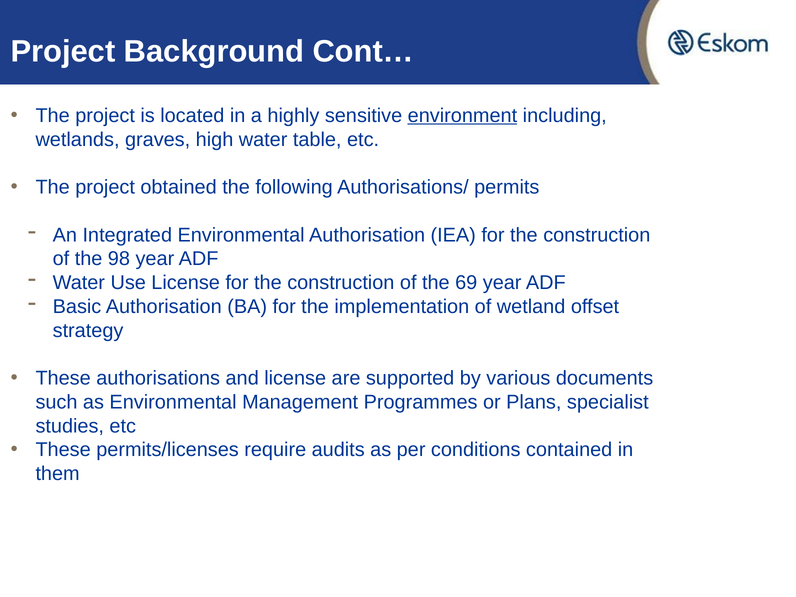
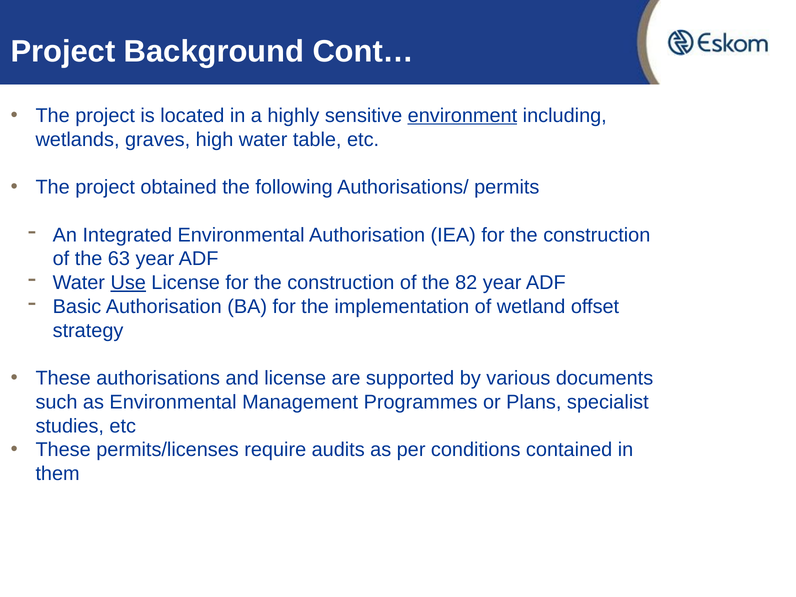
98: 98 -> 63
Use underline: none -> present
69: 69 -> 82
